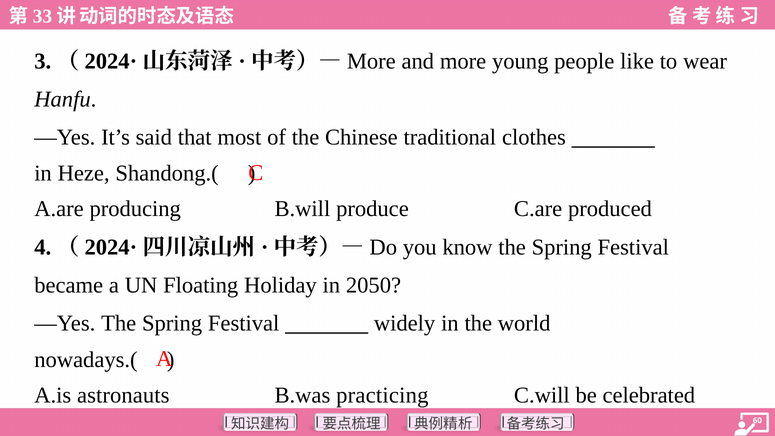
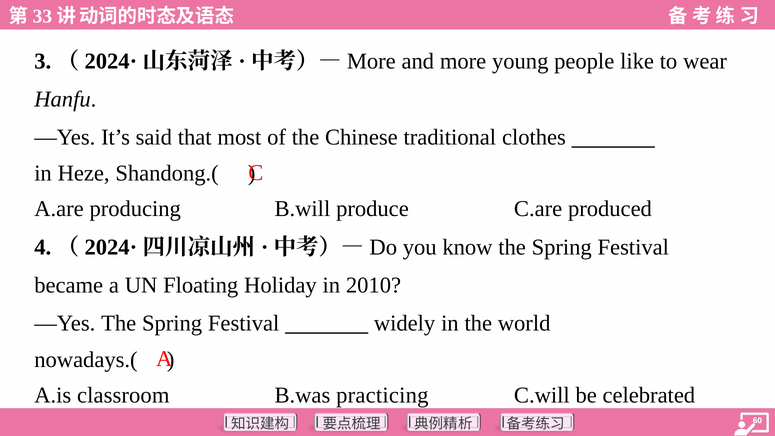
2050: 2050 -> 2010
astronauts: astronauts -> classroom
